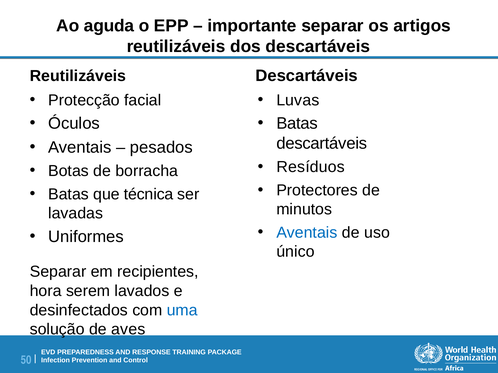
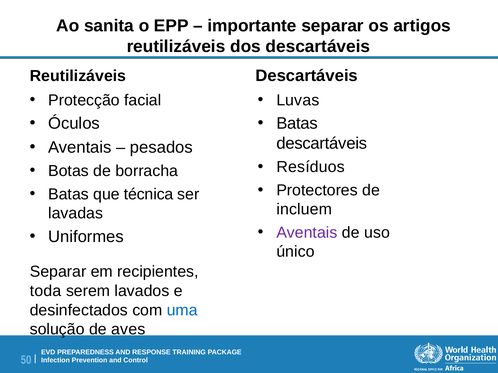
aguda: aguda -> sanita
minutos: minutos -> incluem
Aventais at (307, 233) colour: blue -> purple
hora: hora -> toda
